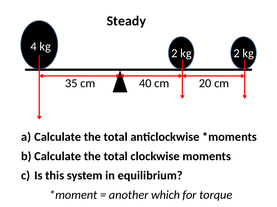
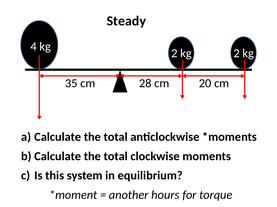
40: 40 -> 28
which: which -> hours
